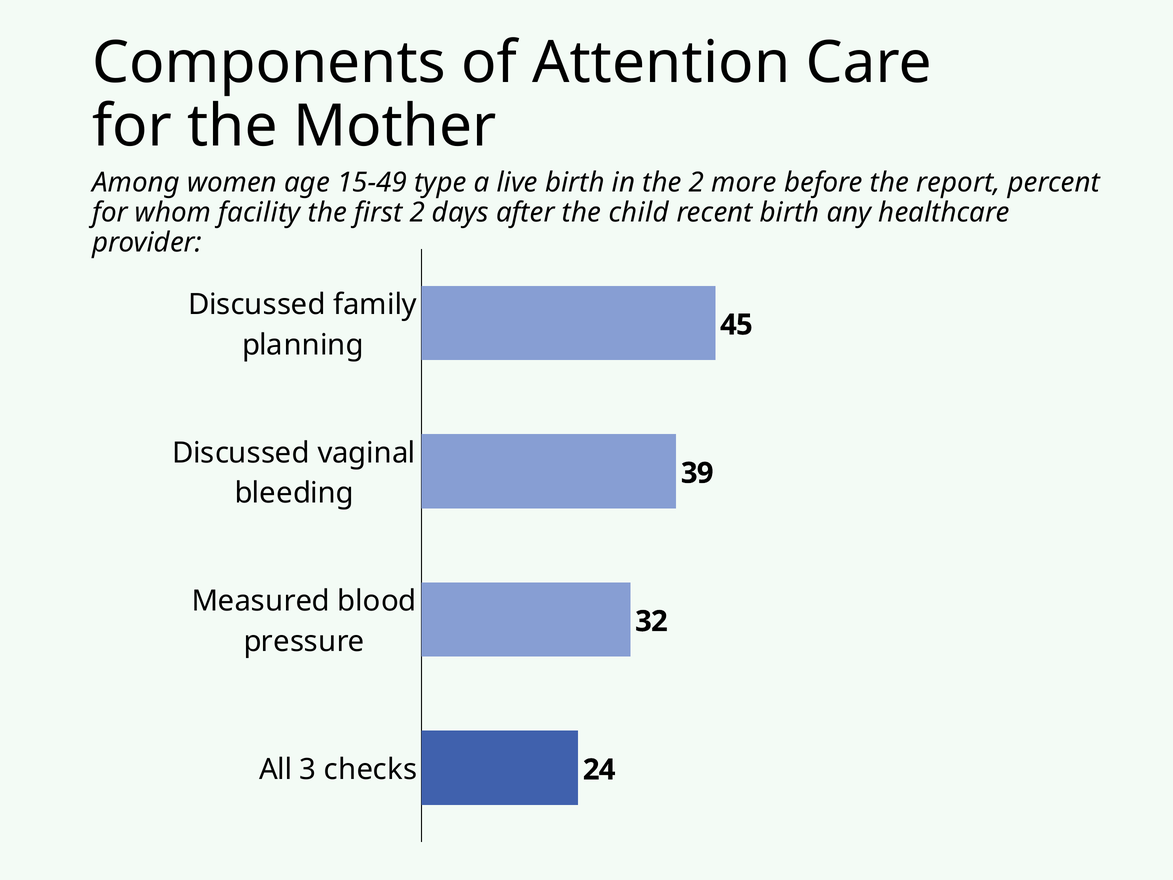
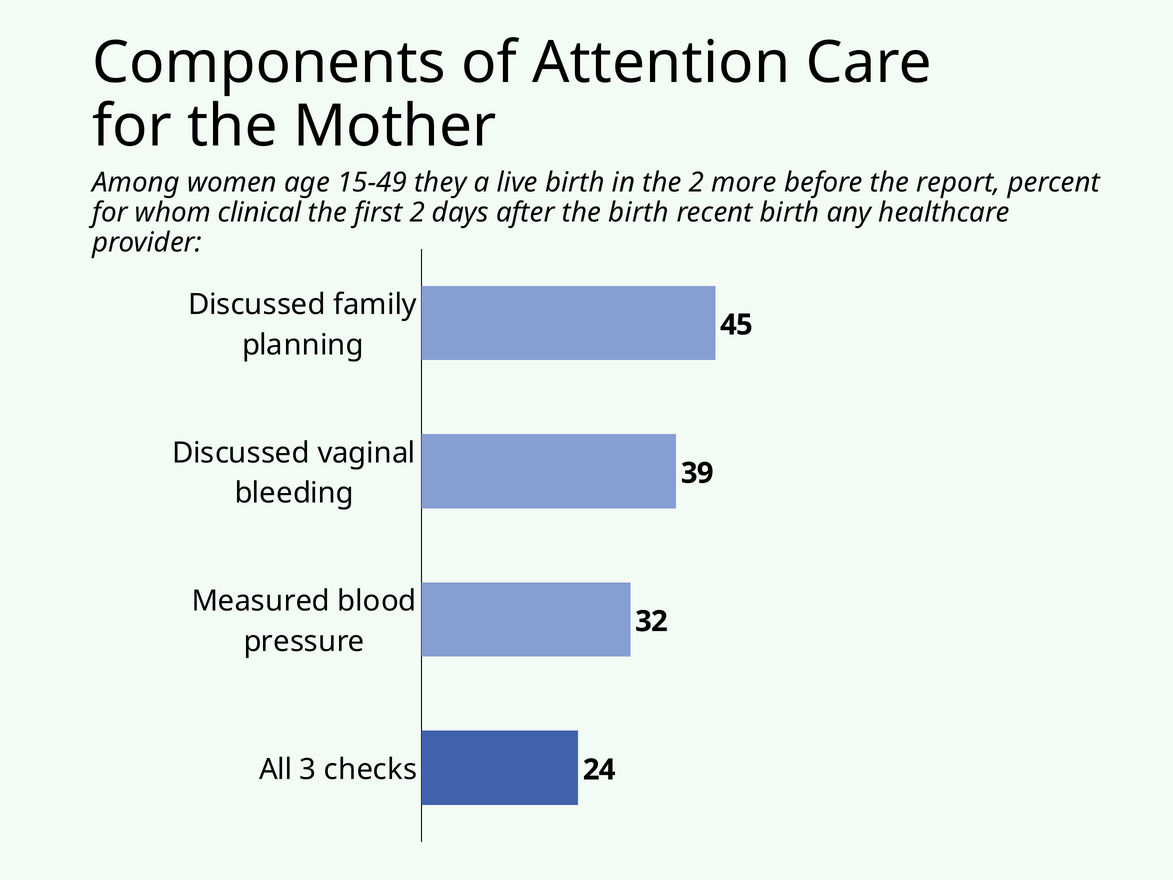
type: type -> they
facility: facility -> clinical
the child: child -> birth
